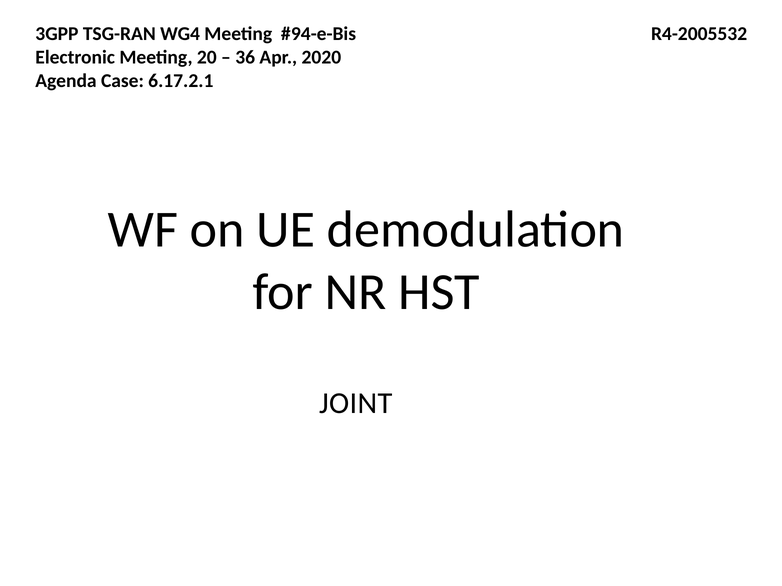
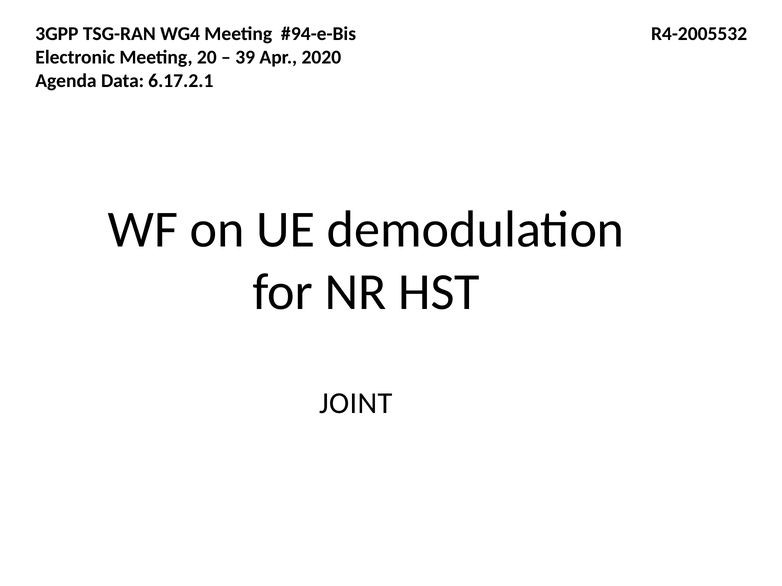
36: 36 -> 39
Case: Case -> Data
